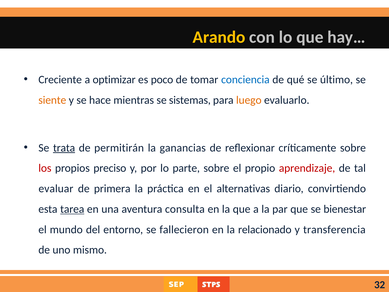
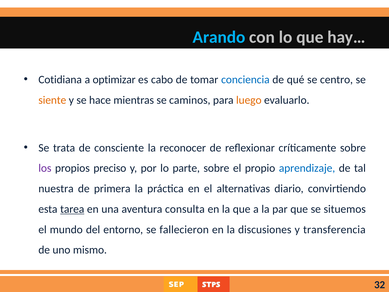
Arando colour: yellow -> light blue
Creciente: Creciente -> Cotidiana
poco: poco -> cabo
último: último -> centro
sistemas: sistemas -> caminos
trata underline: present -> none
permitirán: permitirán -> consciente
ganancias: ganancias -> reconocer
los colour: red -> purple
aprendizaje colour: red -> blue
evaluar: evaluar -> nuestra
bienestar: bienestar -> situemos
relacionado: relacionado -> discusiones
